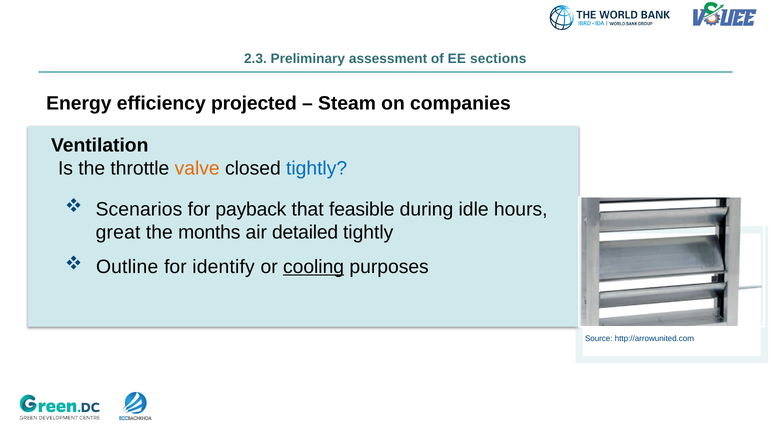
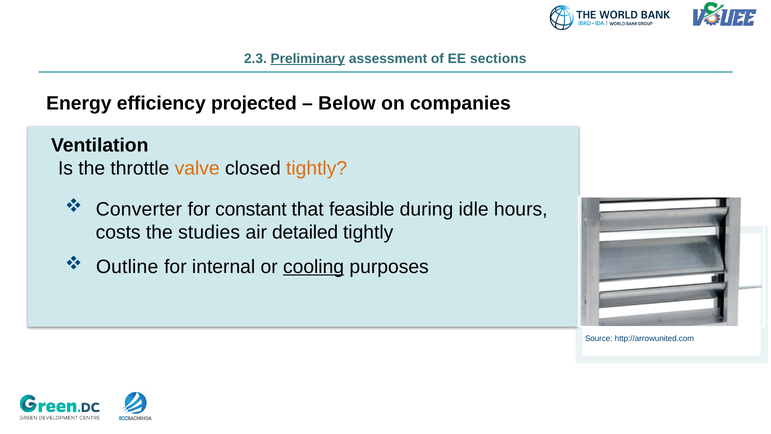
Preliminary underline: none -> present
Steam: Steam -> Below
tightly at (317, 168) colour: blue -> orange
Scenarios: Scenarios -> Converter
payback: payback -> constant
great: great -> costs
months: months -> studies
identify: identify -> internal
